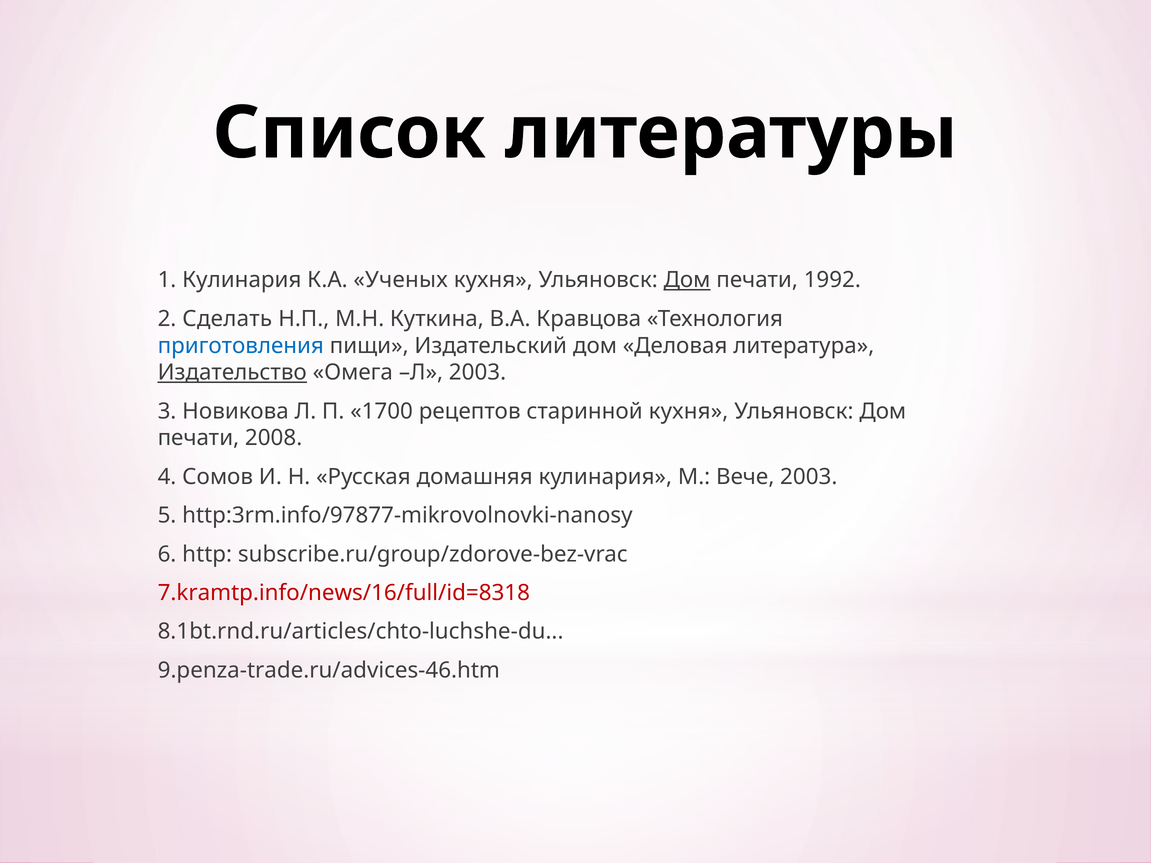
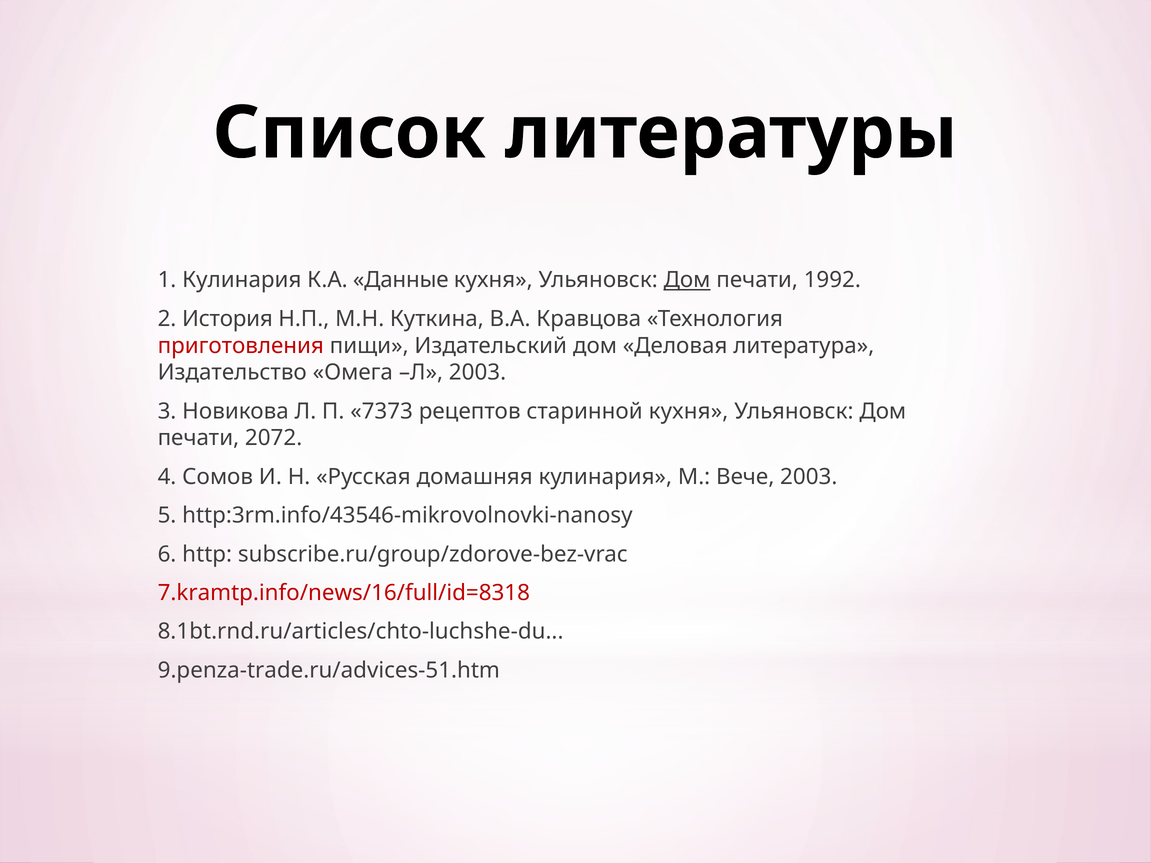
Ученых: Ученых -> Данные
Сделать: Сделать -> История
приготовления colour: blue -> red
Издательство underline: present -> none
1700: 1700 -> 7373
2008: 2008 -> 2072
http:3rm.info/97877-mikrovolnovki-nanosy: http:3rm.info/97877-mikrovolnovki-nanosy -> http:3rm.info/43546-mikrovolnovki-nanosy
9.penza-trade.ru/advices-46.htm: 9.penza-trade.ru/advices-46.htm -> 9.penza-trade.ru/advices-51.htm
